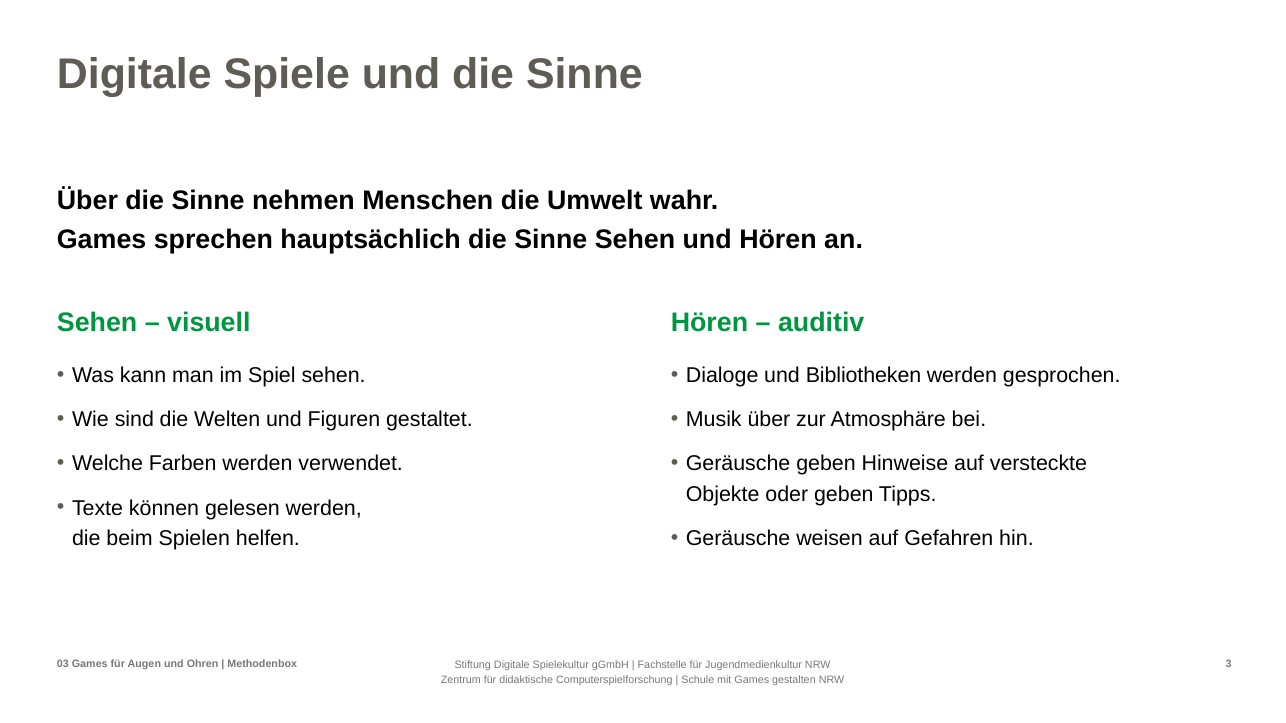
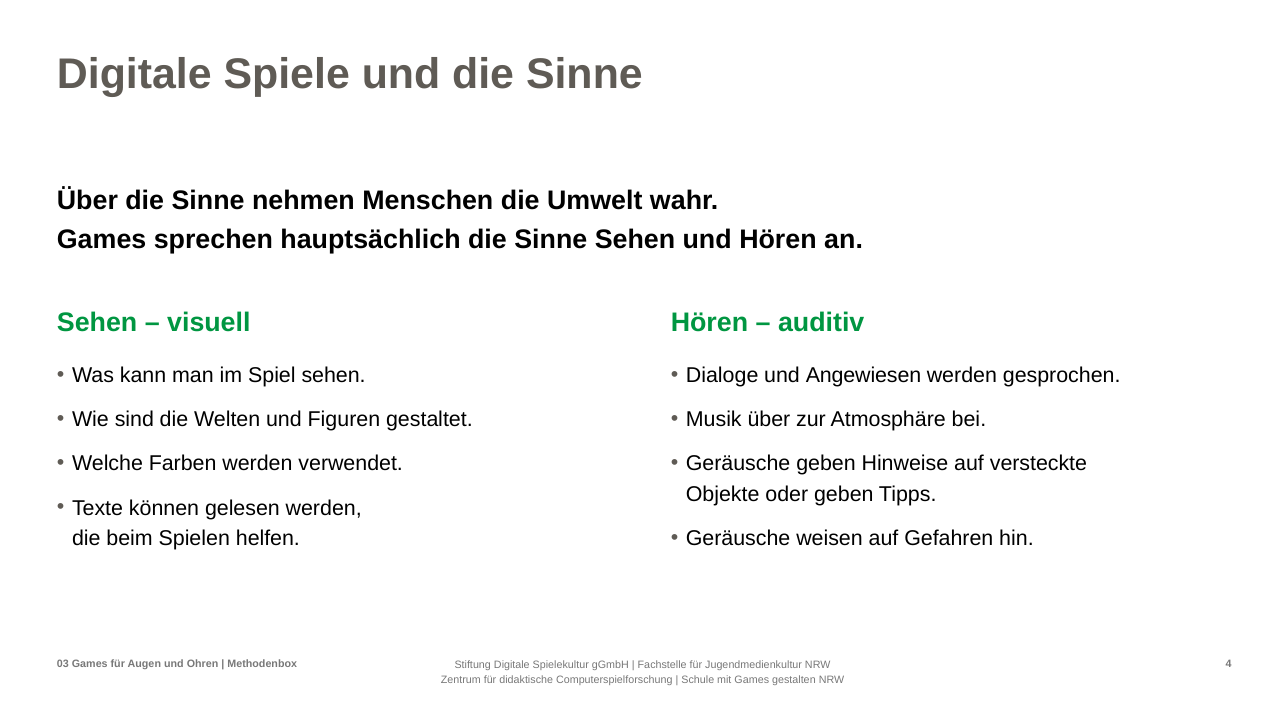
Bibliotheken: Bibliotheken -> Angewiesen
3: 3 -> 4
